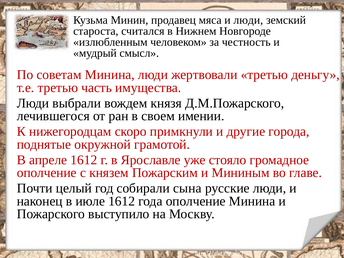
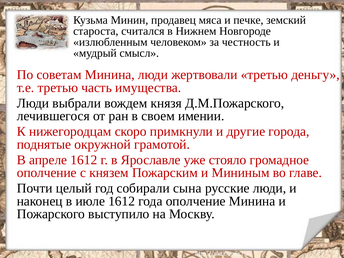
и люди: люди -> печке
